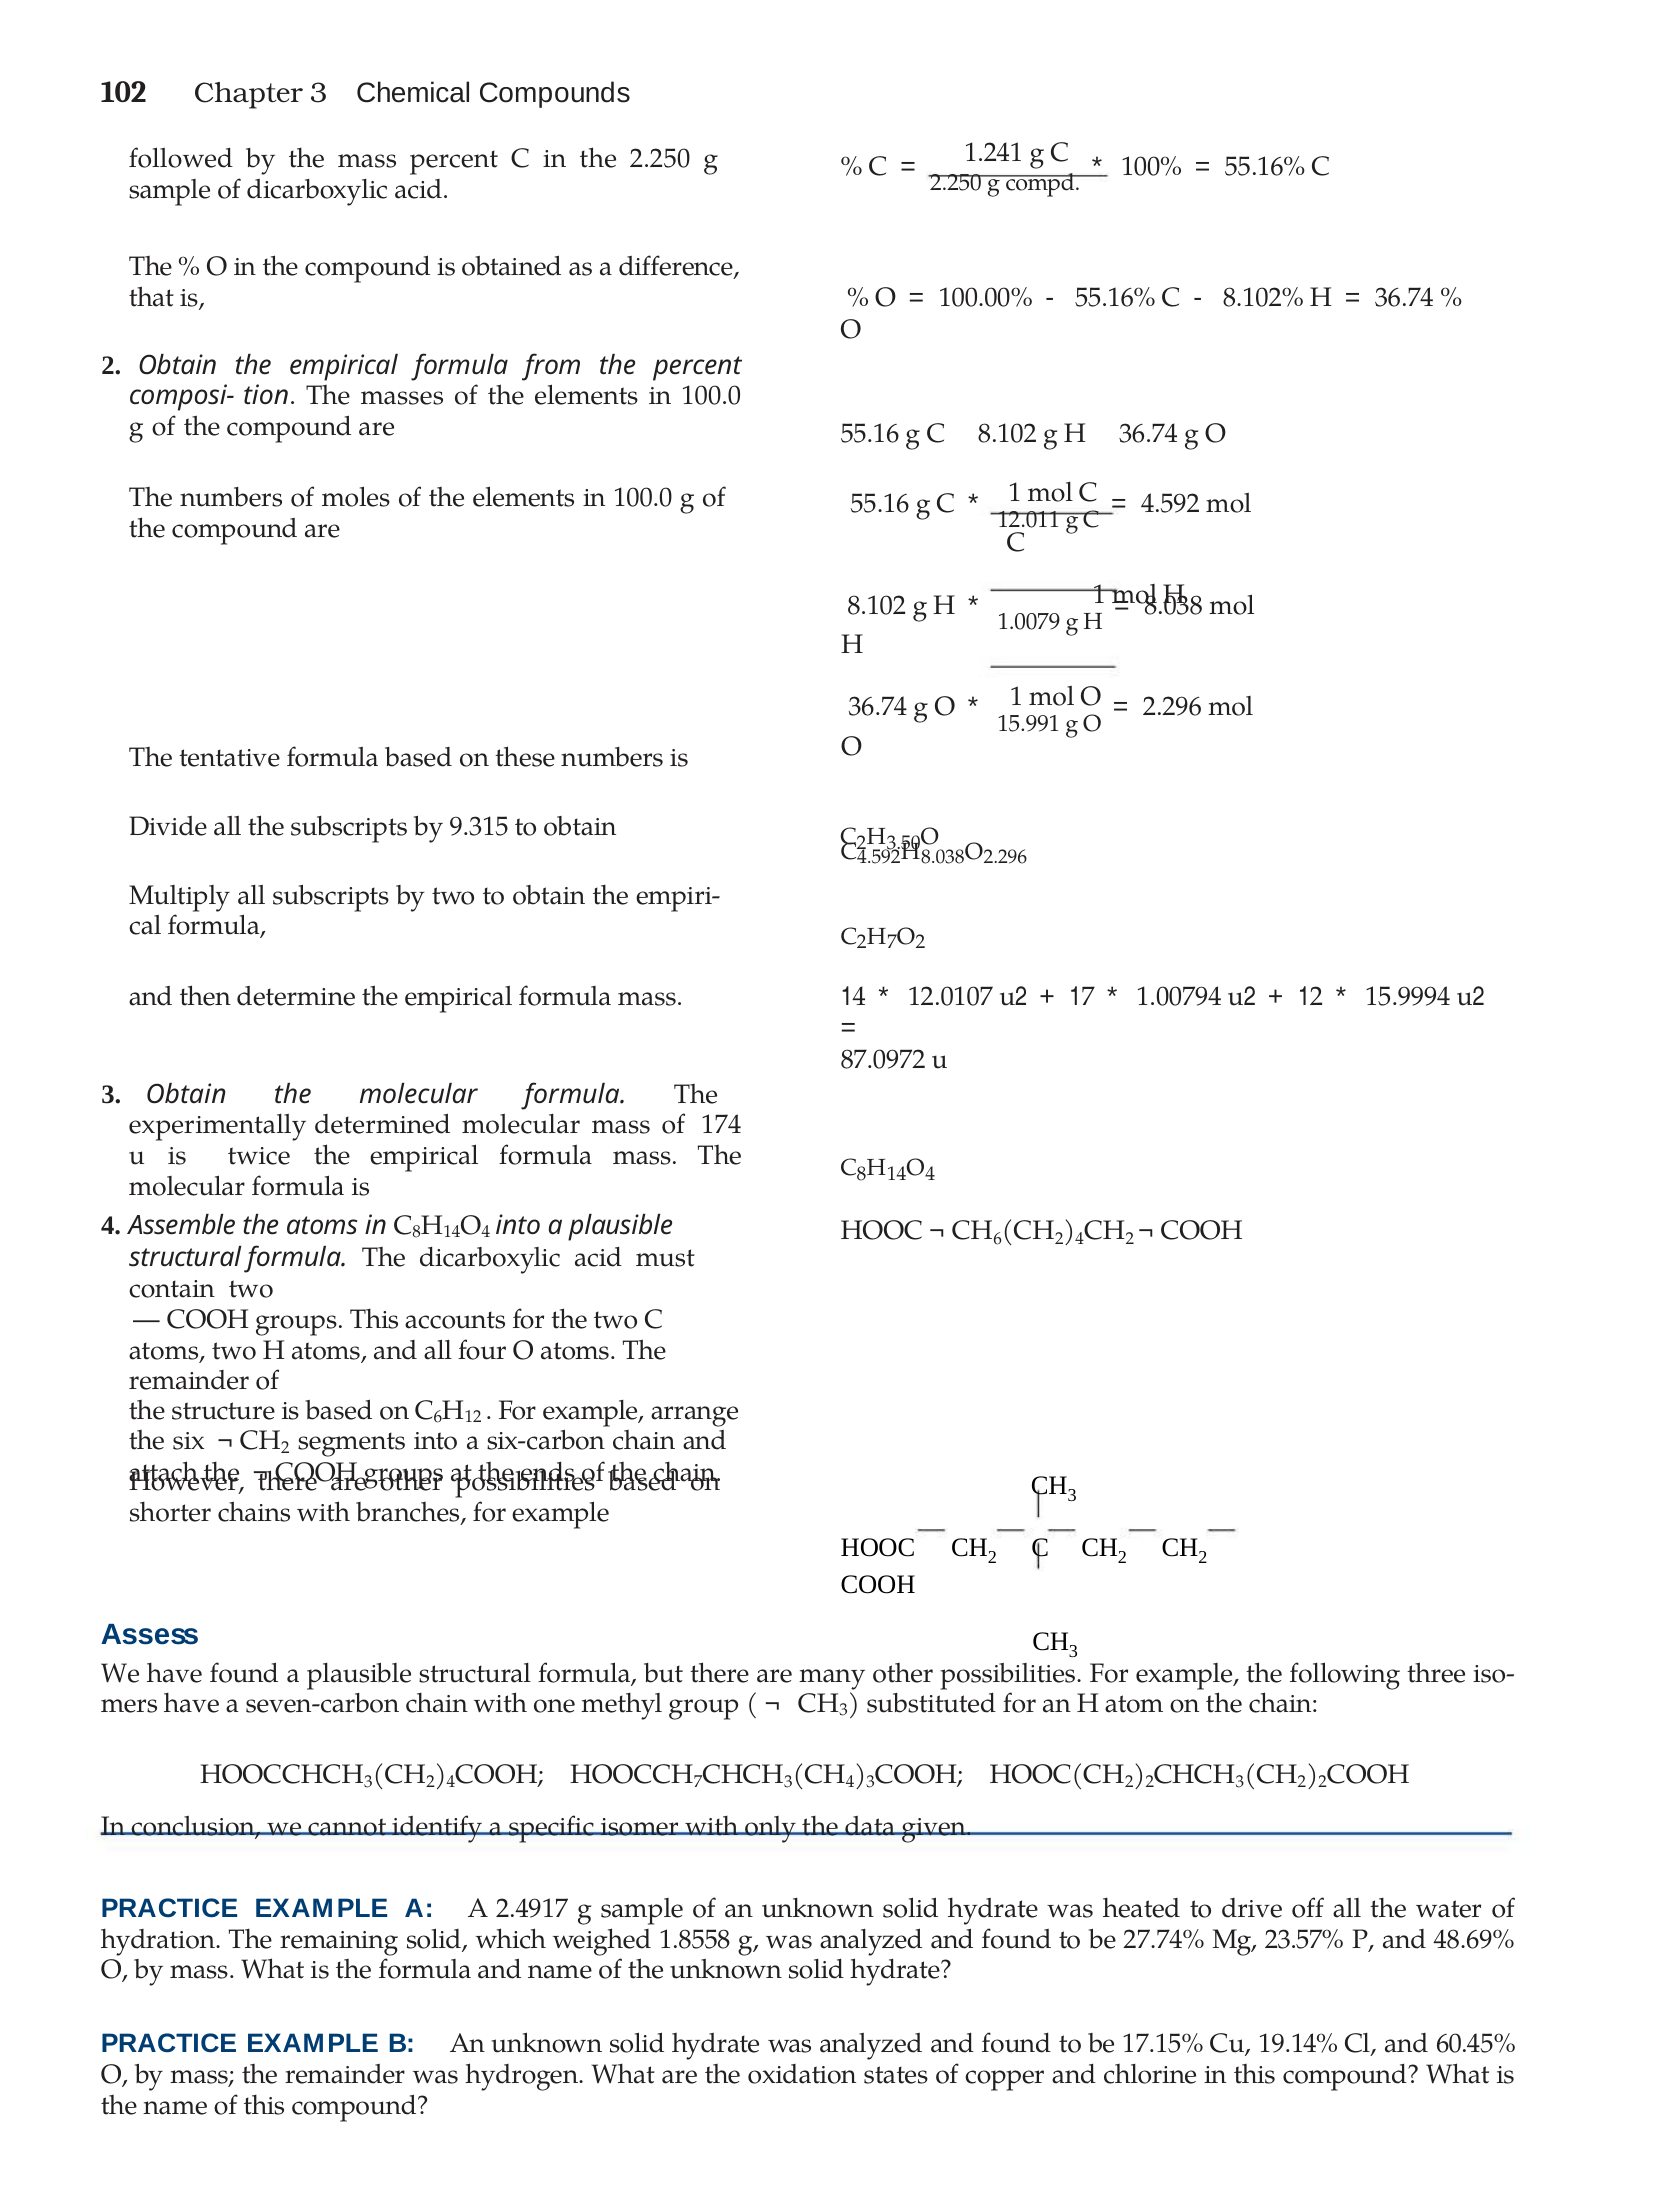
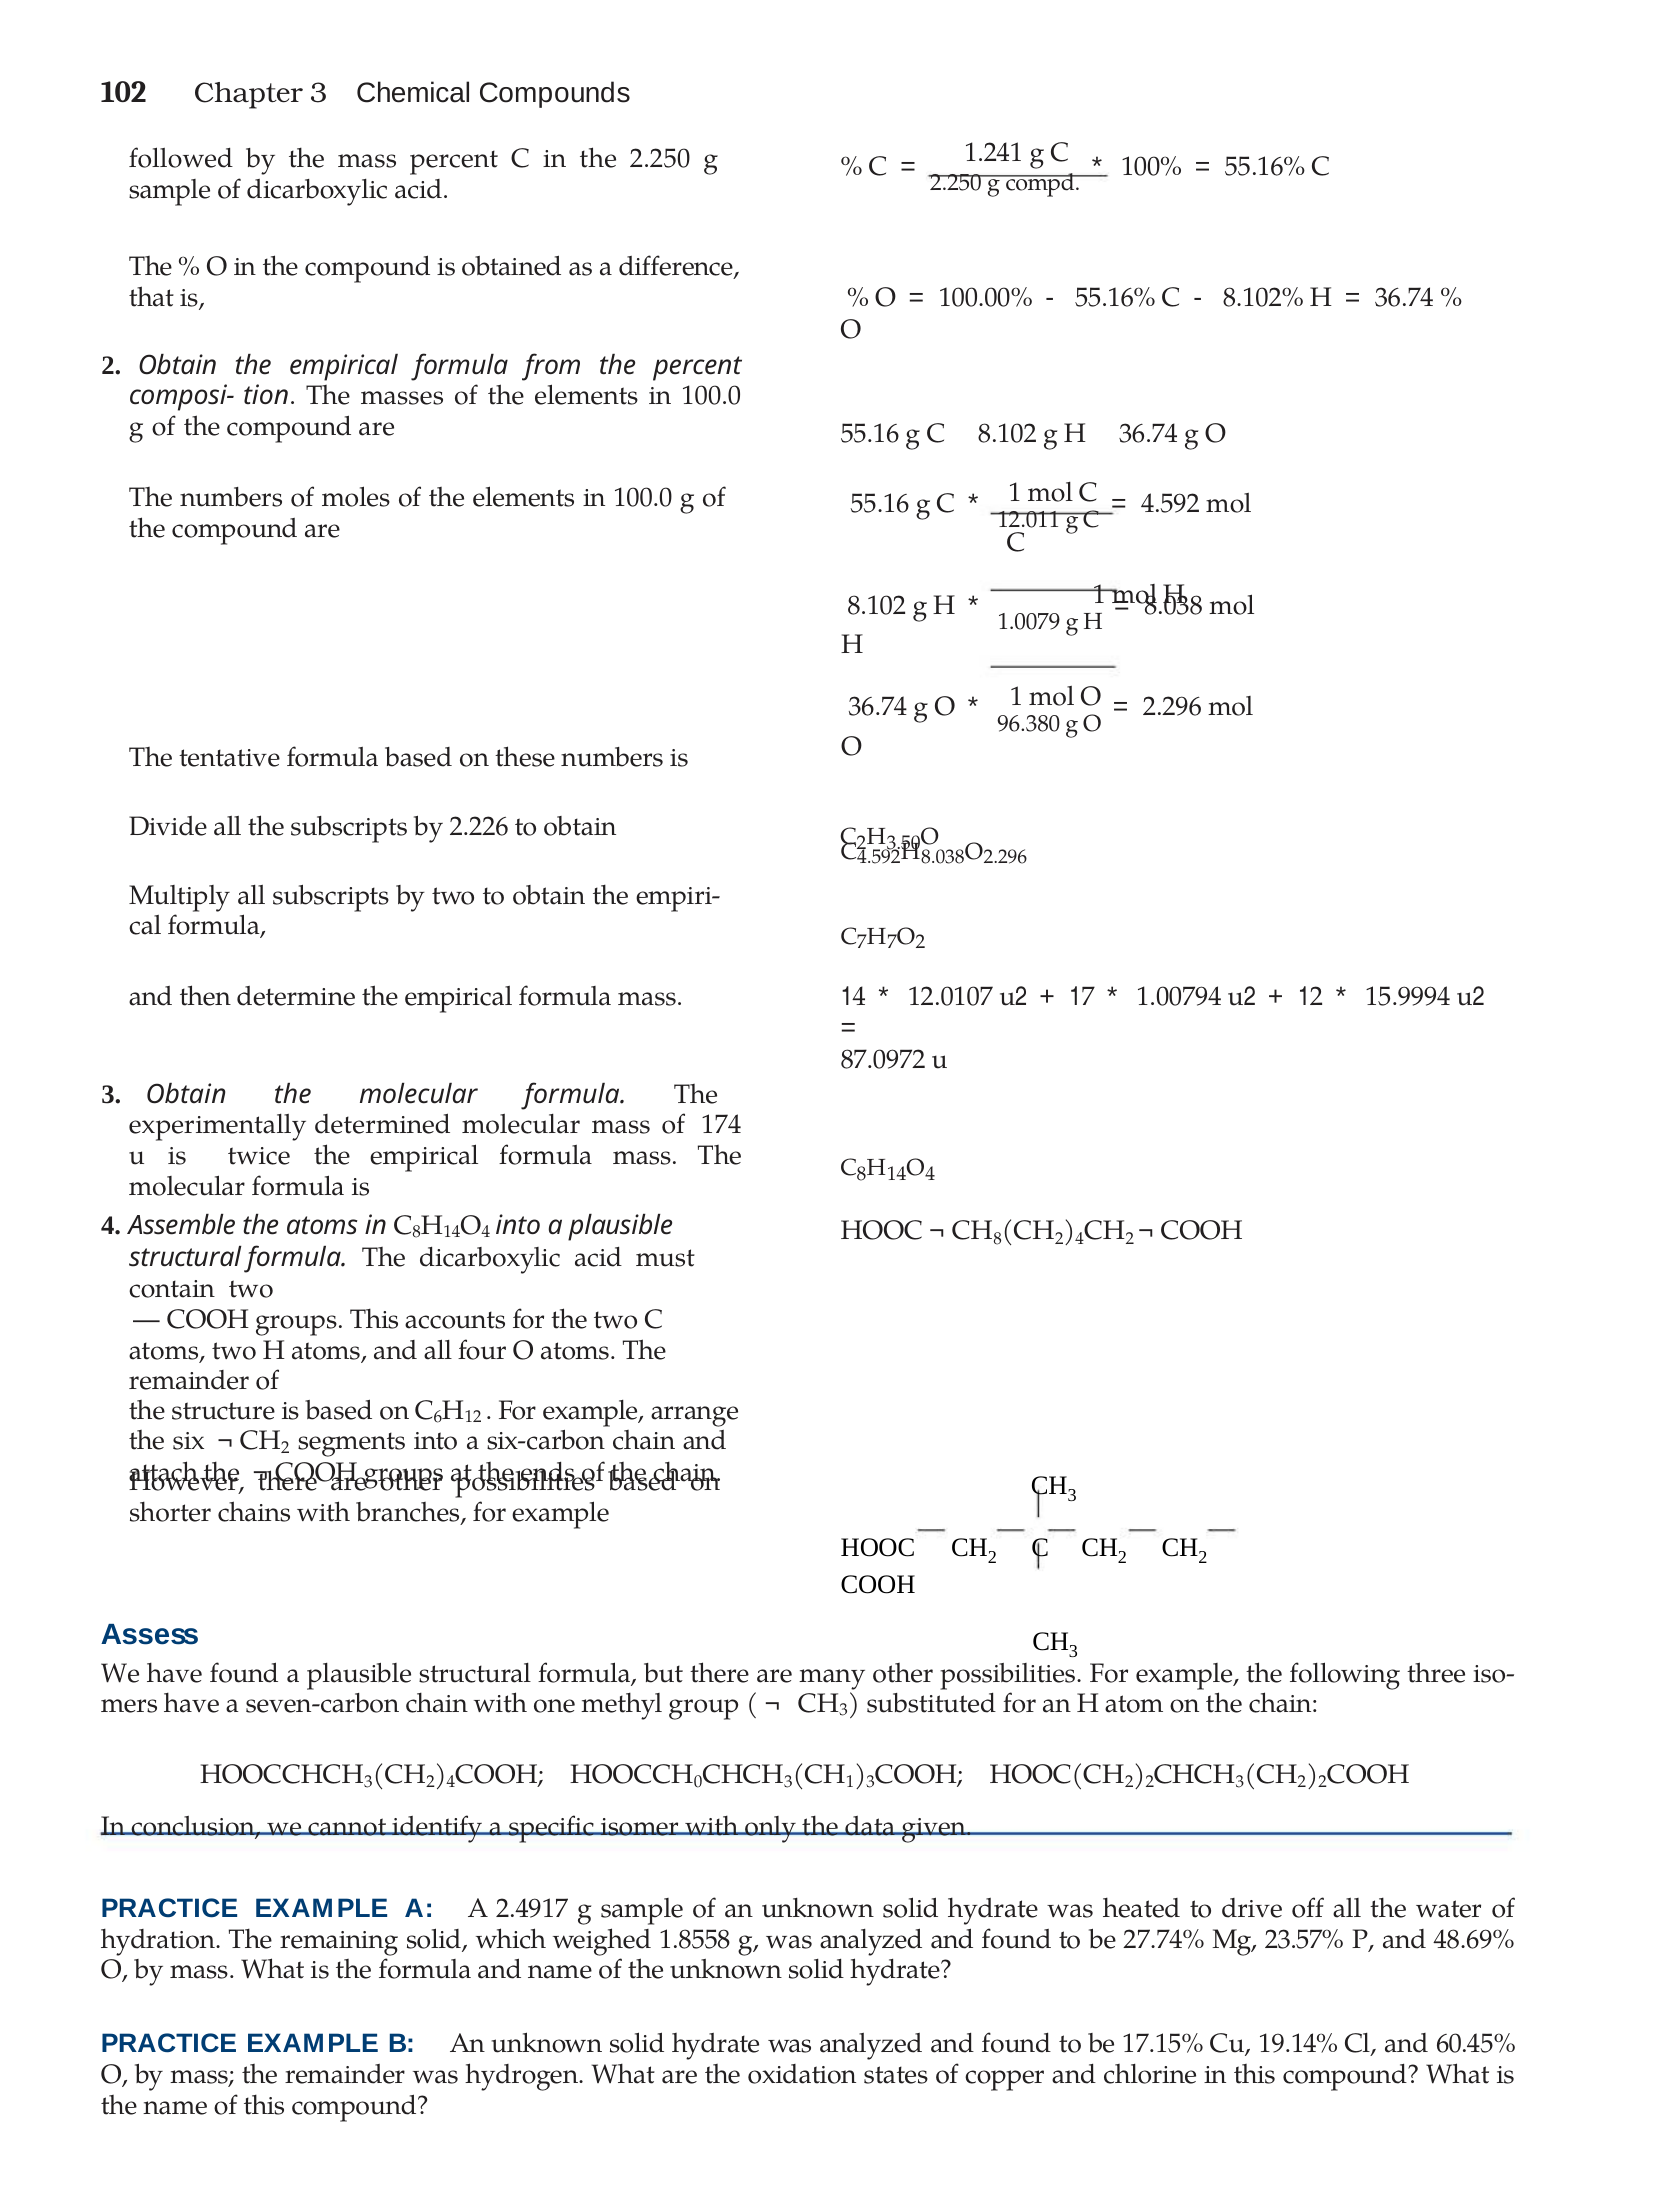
15.991: 15.991 -> 96.380
9.315: 9.315 -> 2.226
formula C 2: 2 -> 7
6 at (998, 1239): 6 -> 8
7 at (698, 1783): 7 -> 0
4 at (850, 1783): 4 -> 1
